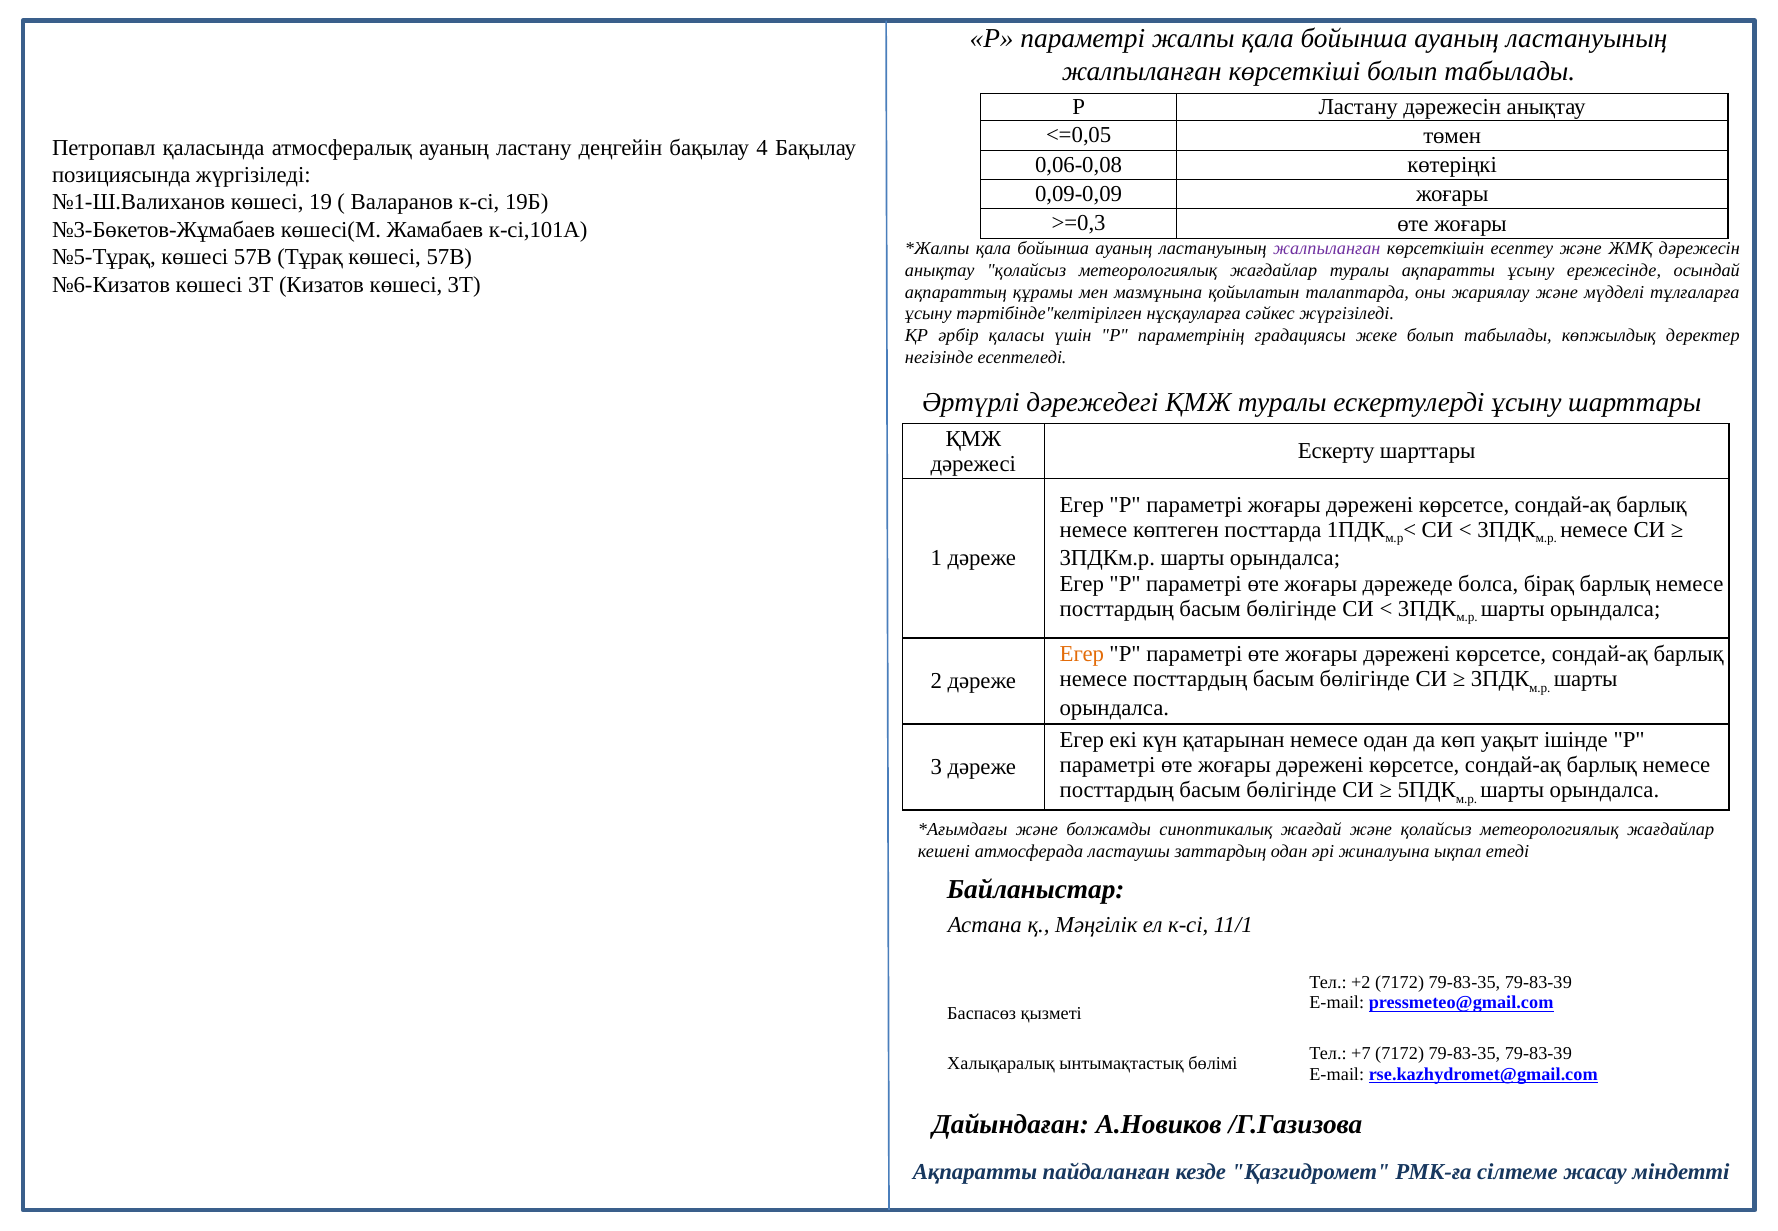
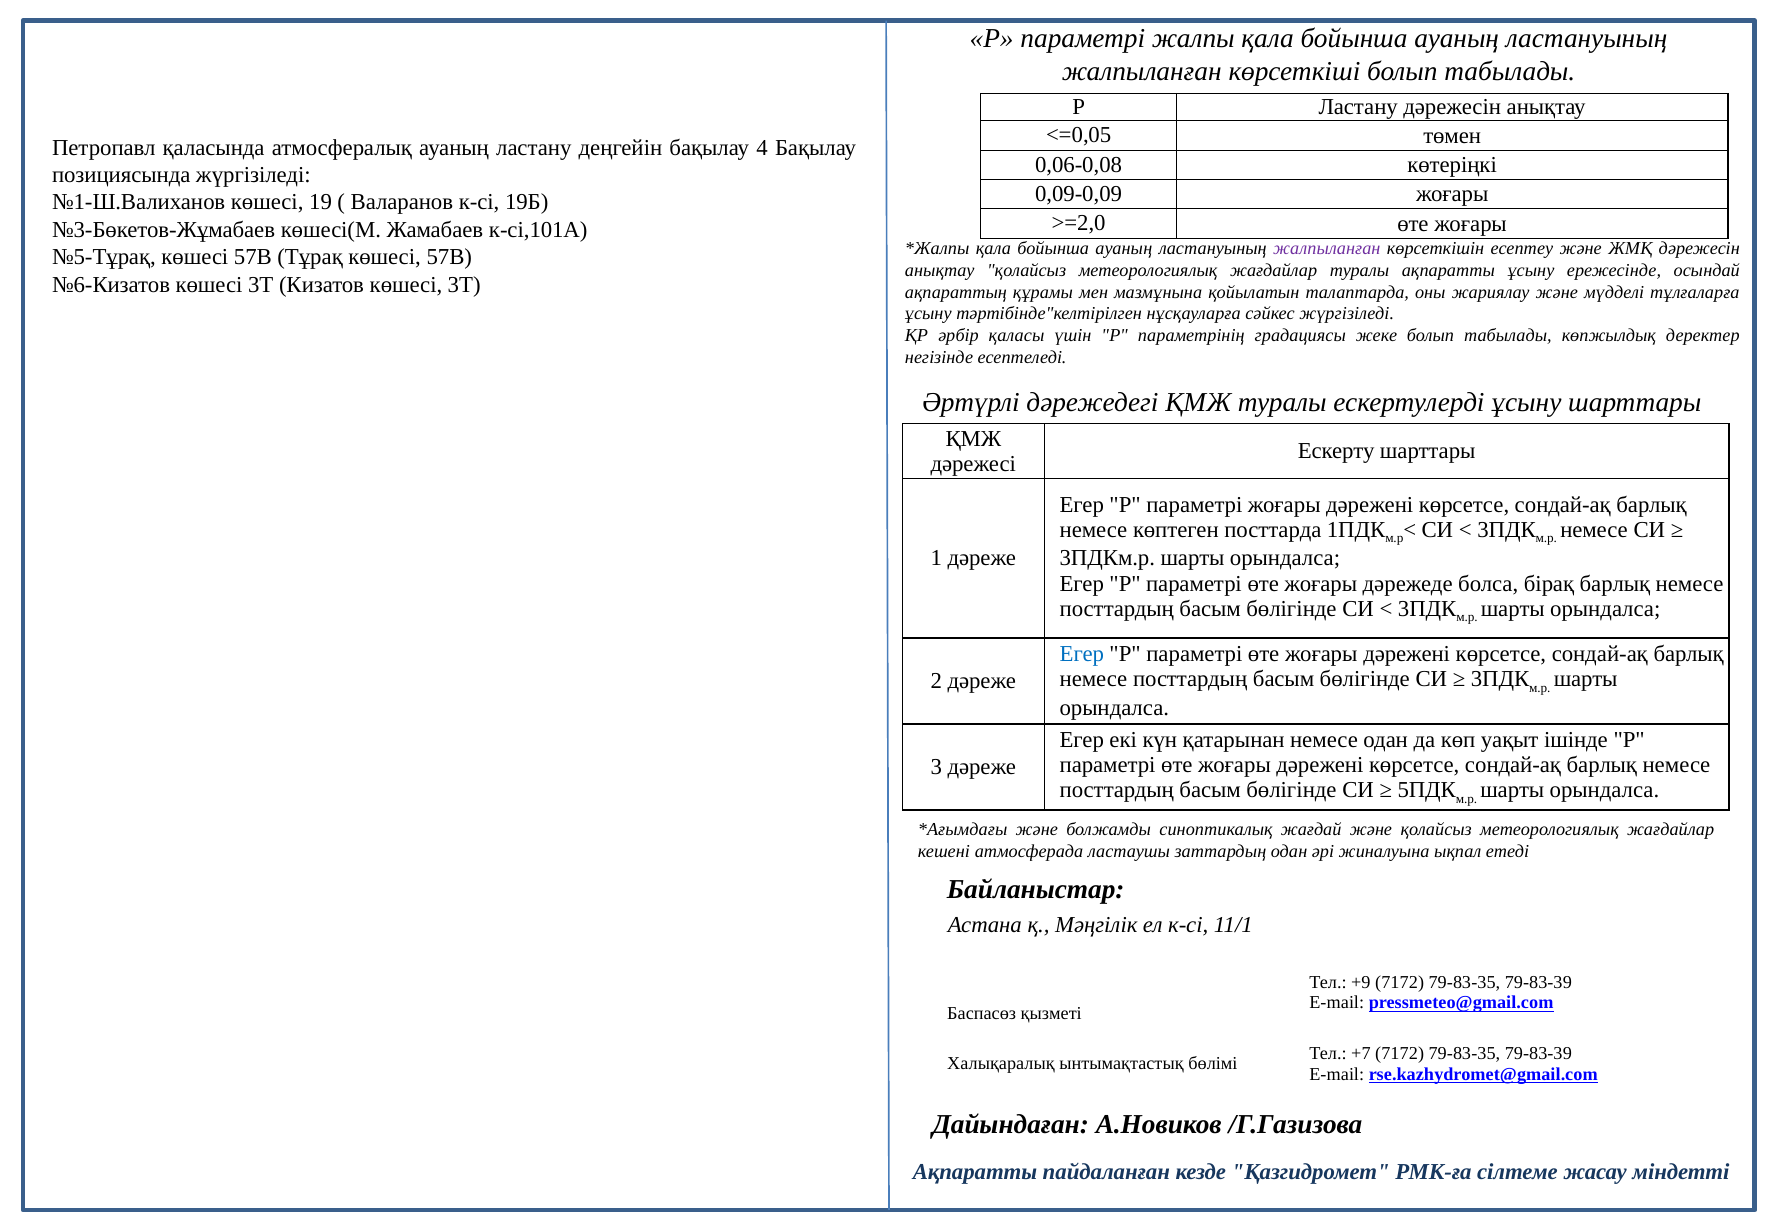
>=0,3: >=0,3 -> >=2,0
Егер at (1082, 654) colour: orange -> blue
+2: +2 -> +9
